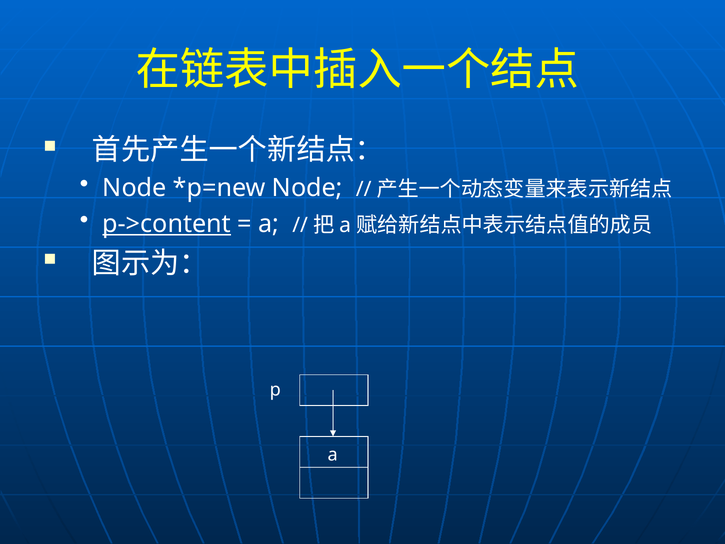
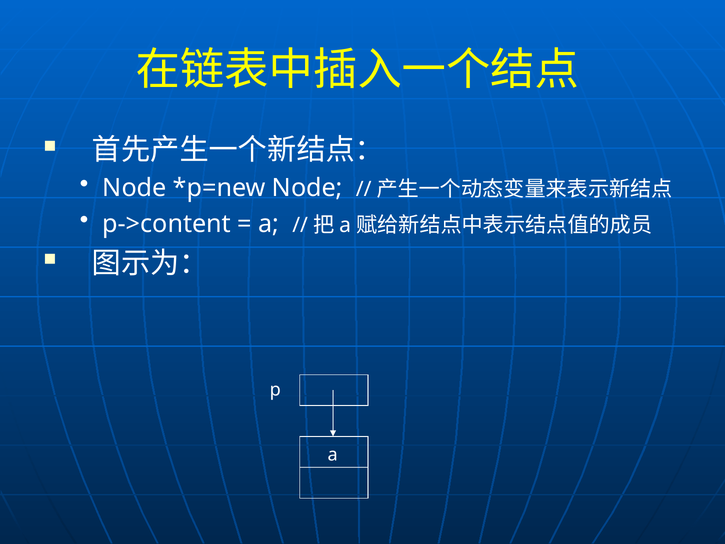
p->content underline: present -> none
